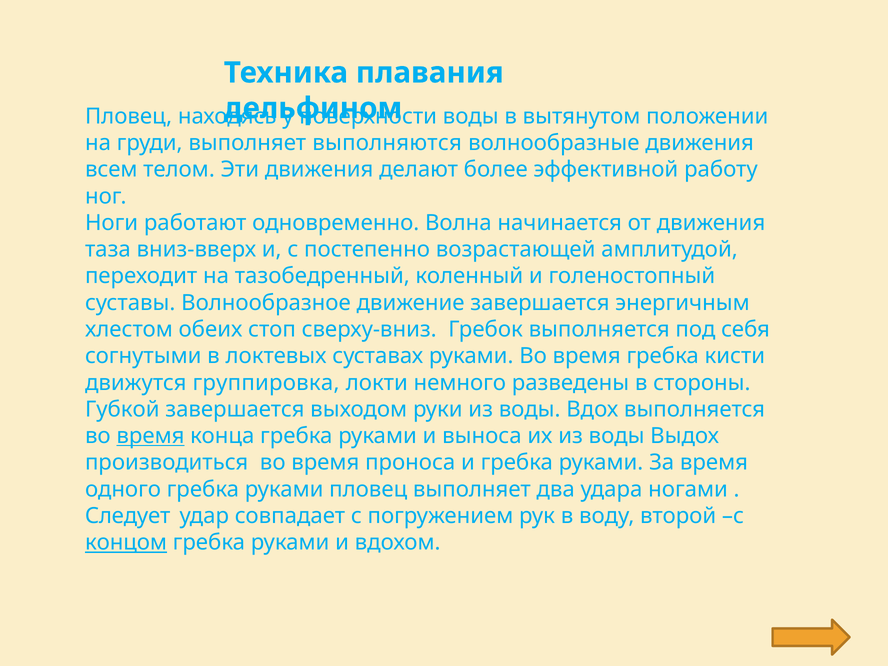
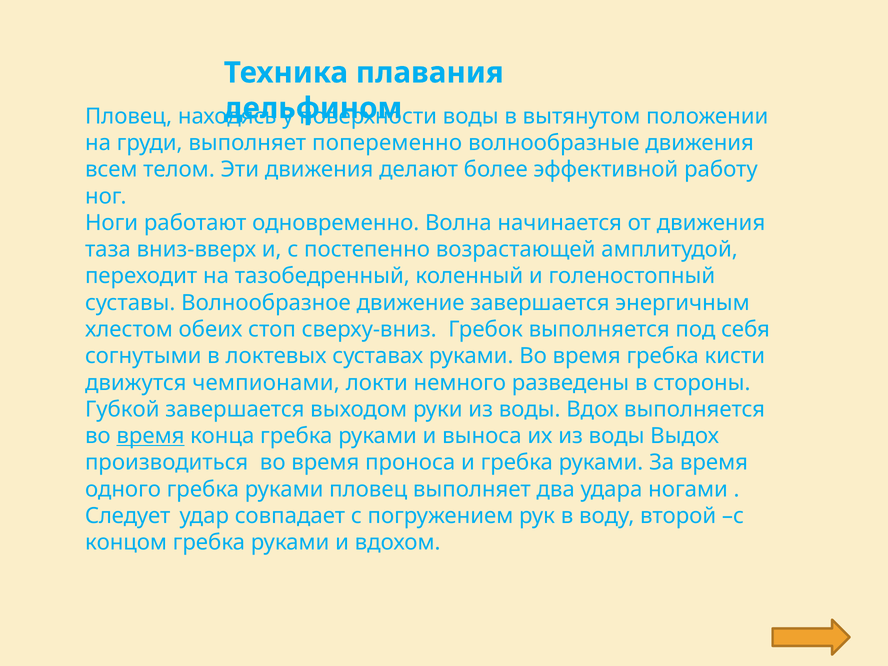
выполняются: выполняются -> попеременно
группировка: группировка -> чемпионами
концом underline: present -> none
